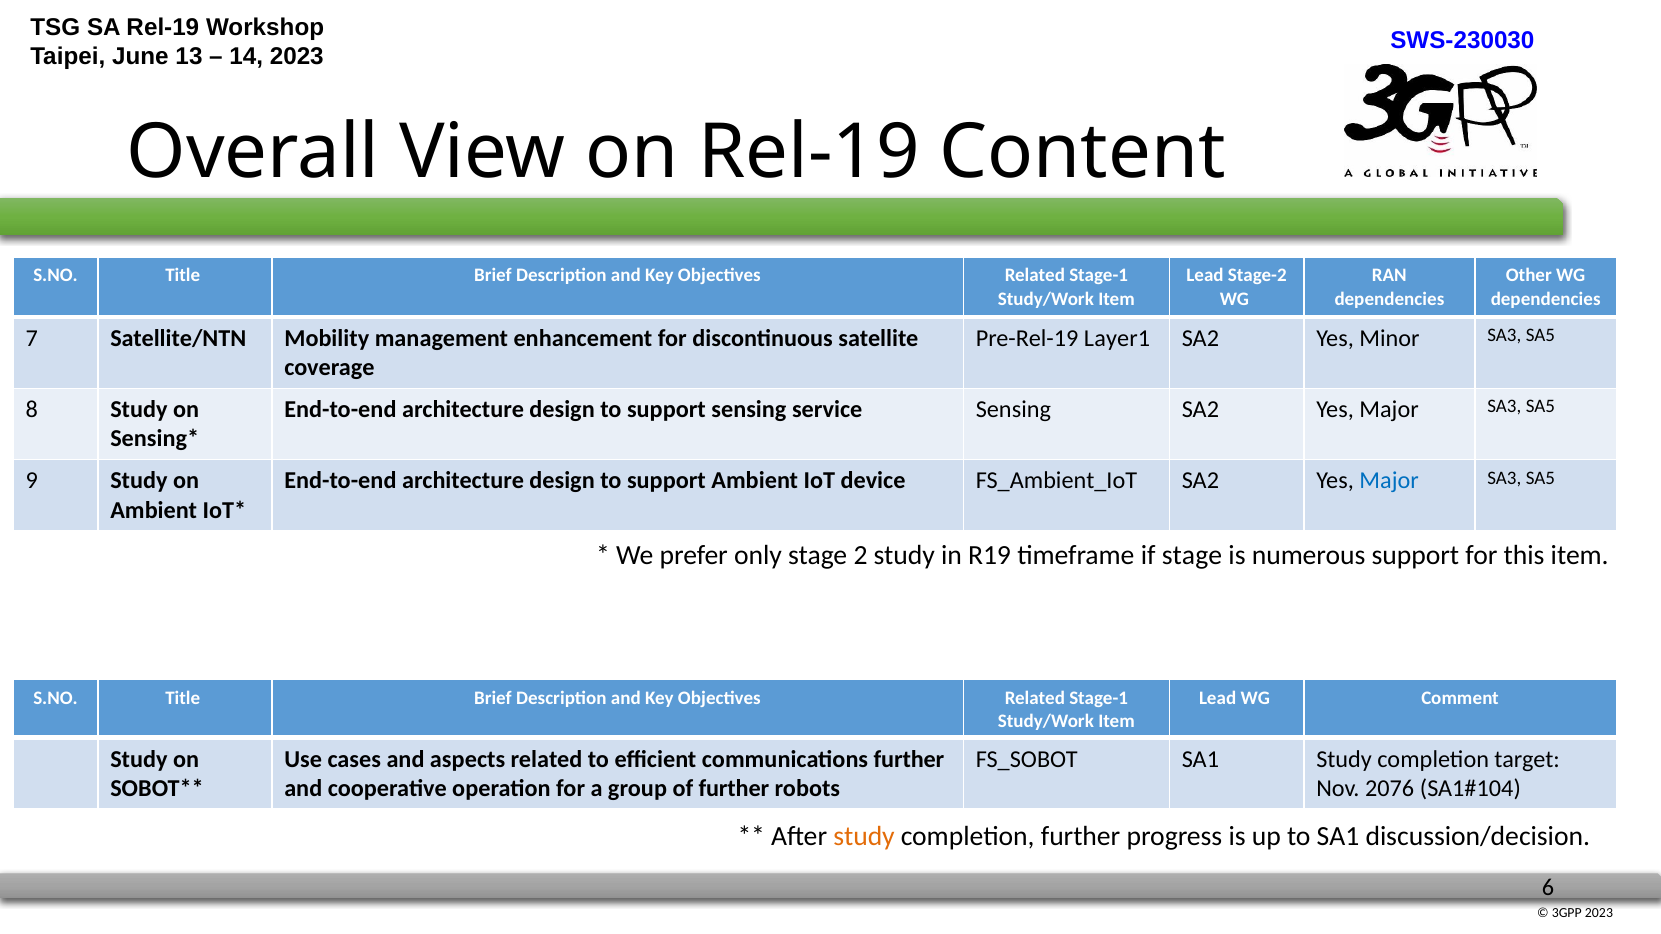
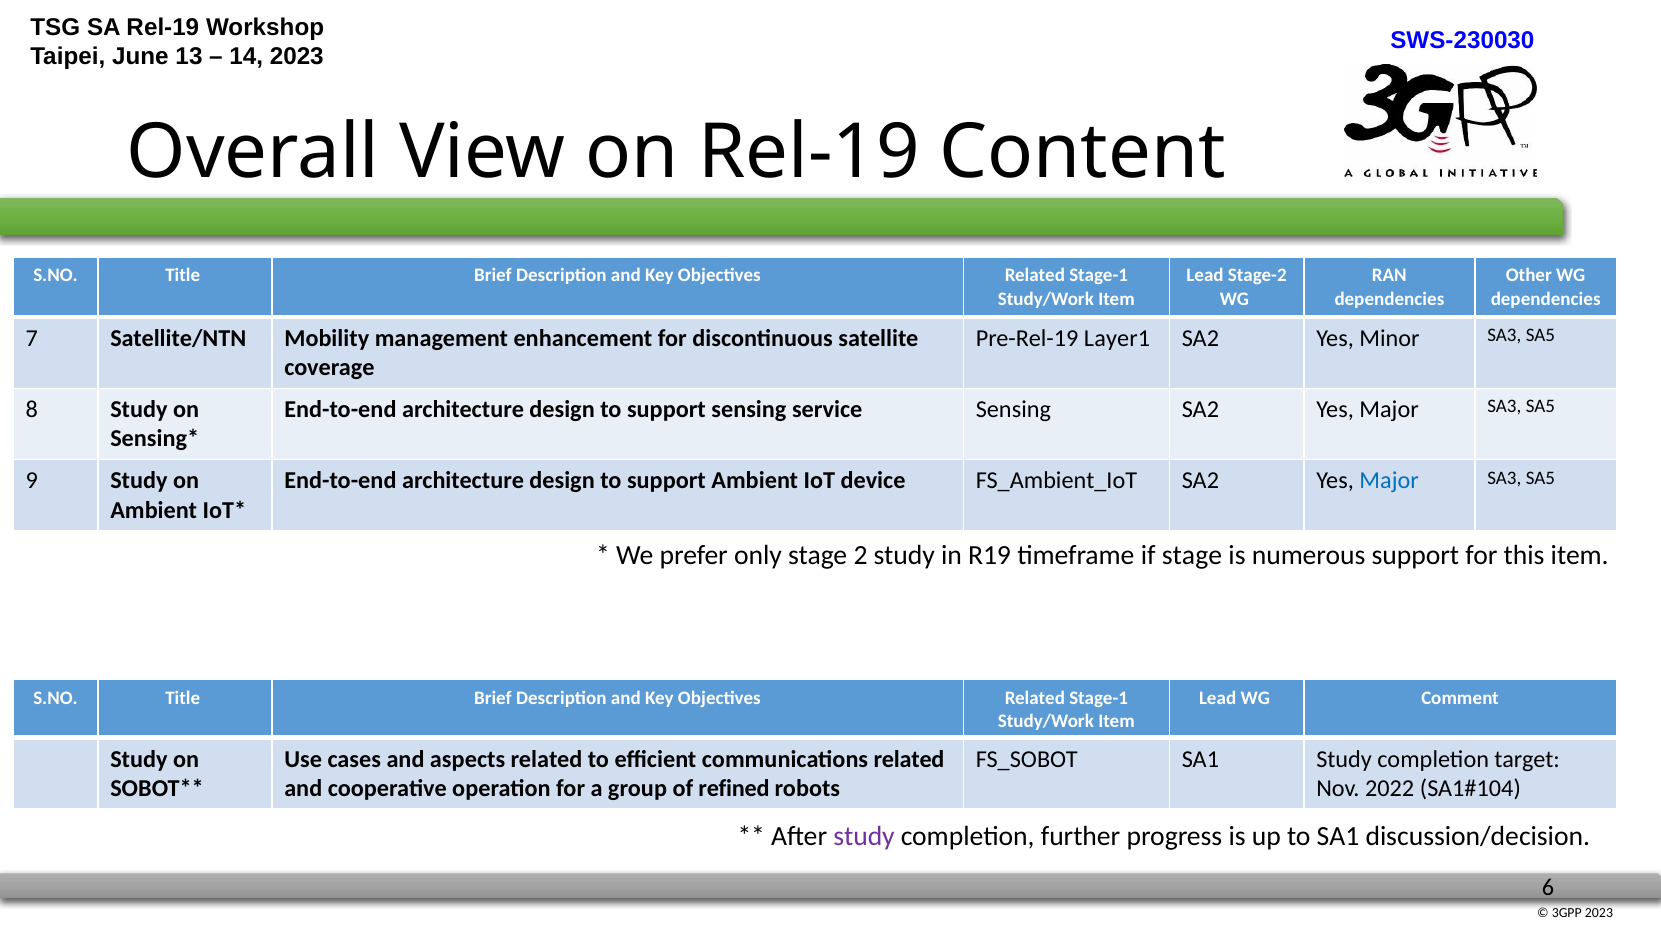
communications further: further -> related
of further: further -> refined
2076: 2076 -> 2022
study at (864, 837) colour: orange -> purple
